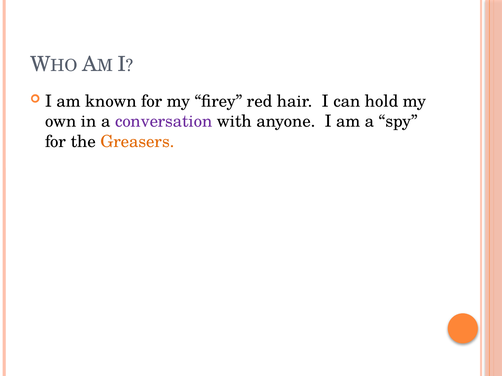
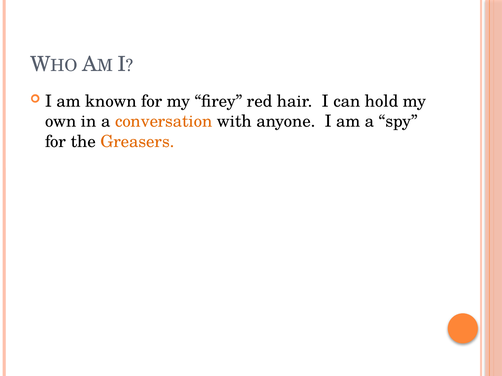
conversation colour: purple -> orange
